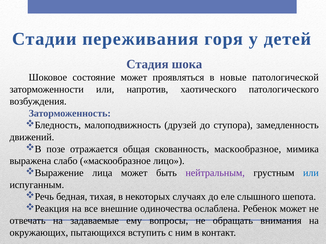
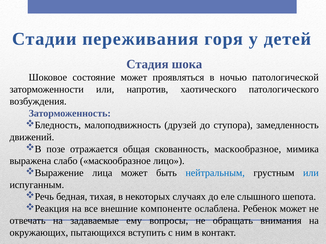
новые: новые -> ночью
нейтральным colour: purple -> blue
одиночества: одиночества -> компоненте
